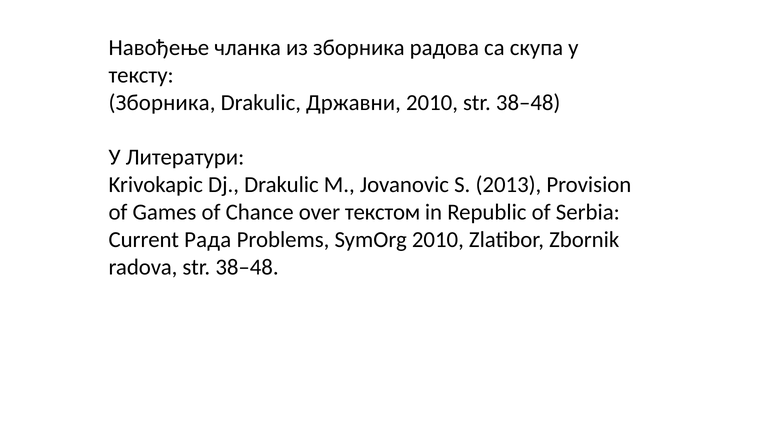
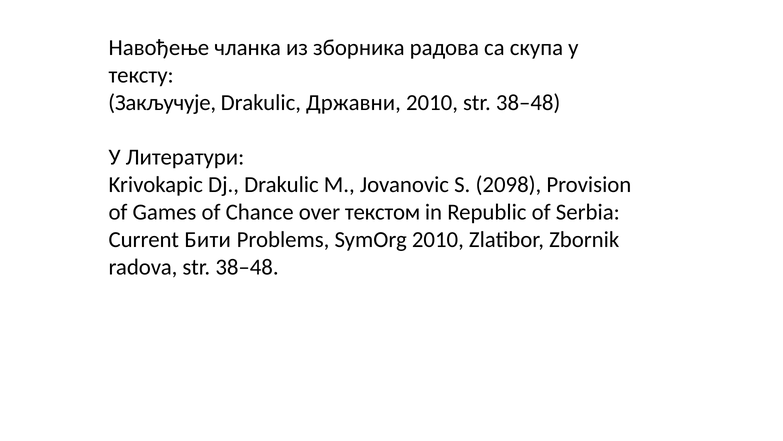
Зборника at (162, 102): Зборника -> Закључује
2013: 2013 -> 2098
Рада: Рада -> Бити
